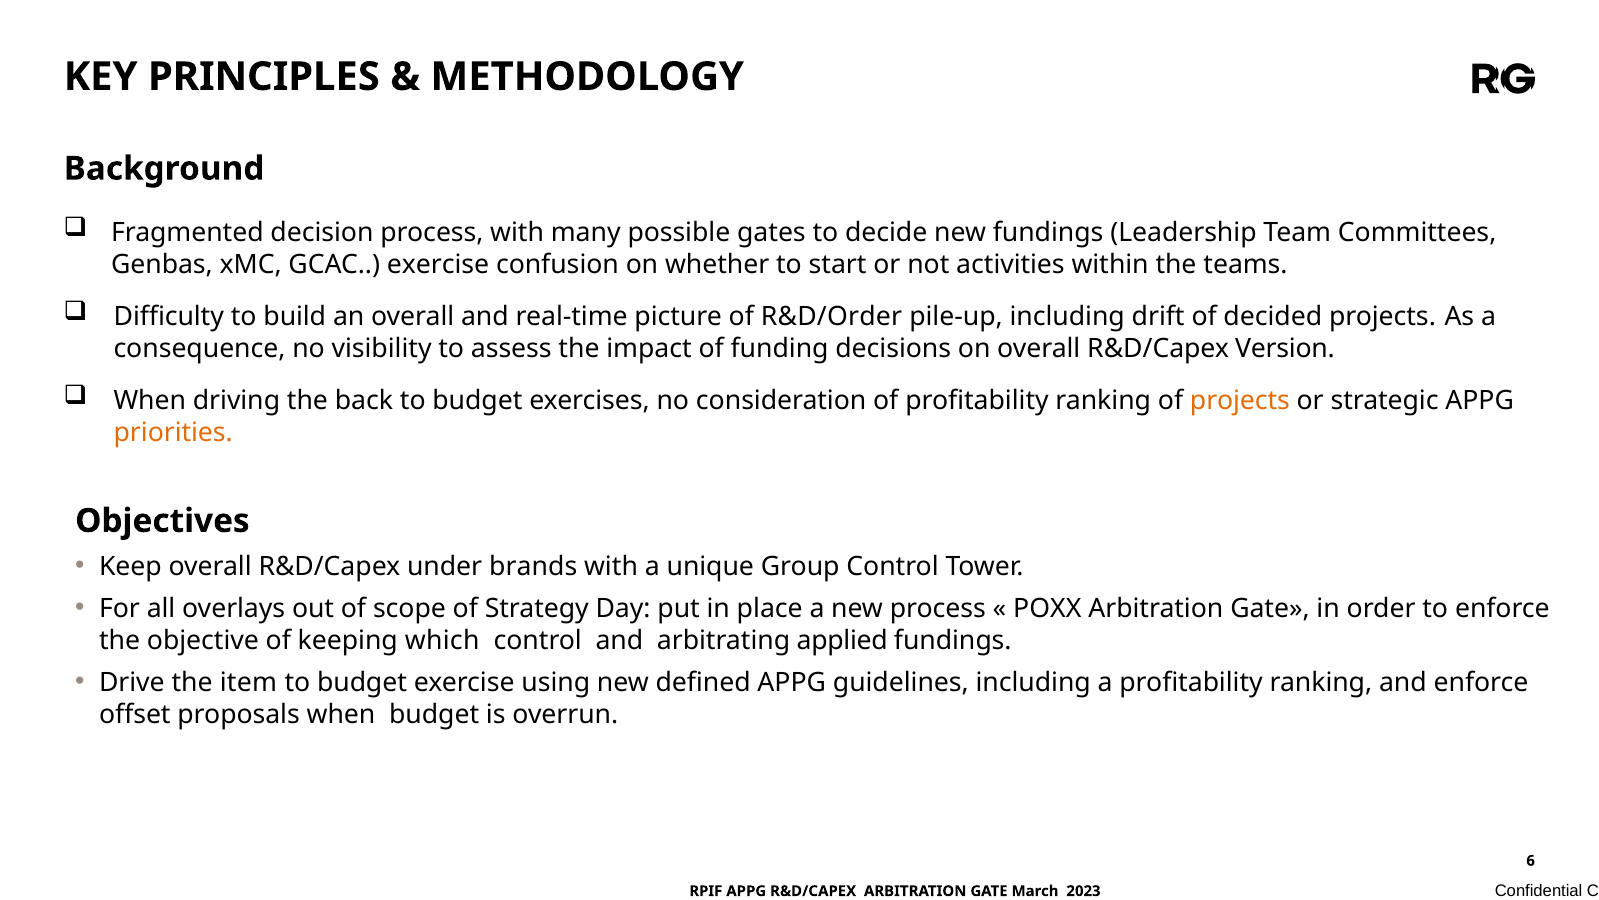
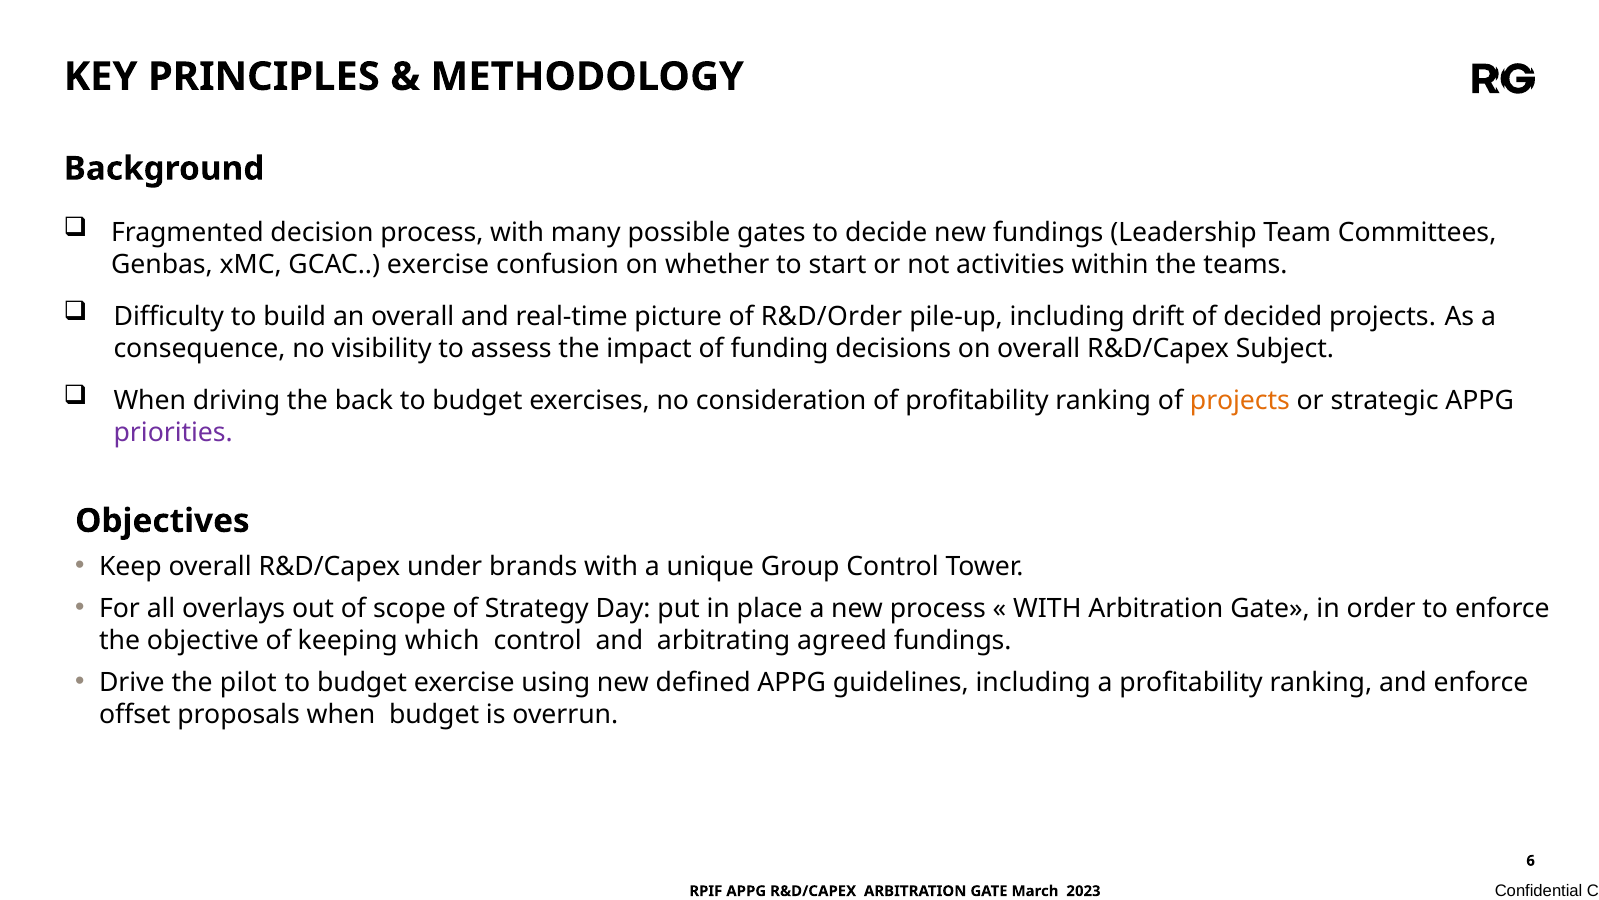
Version: Version -> Subject
priorities colour: orange -> purple
POXX at (1047, 608): POXX -> WITH
applied: applied -> agreed
item: item -> pilot
